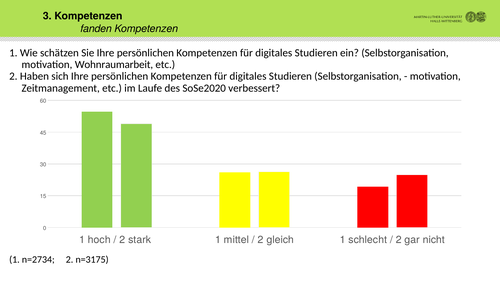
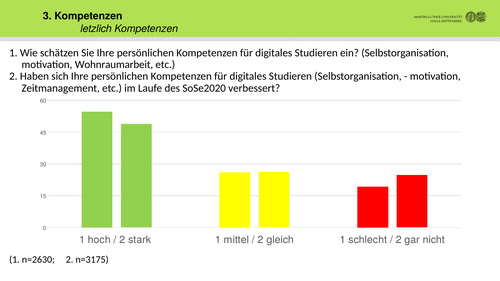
fanden: fanden -> letzlich
n=2734: n=2734 -> n=2630
